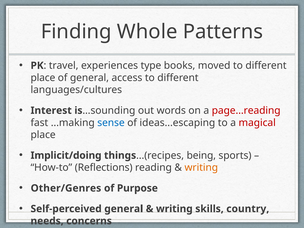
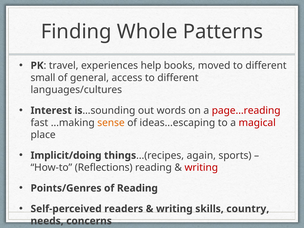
type: type -> help
place at (43, 78): place -> small
sense colour: blue -> orange
being: being -> again
writing at (201, 168) colour: orange -> red
Other/Genres: Other/Genres -> Points/Genres
of Purpose: Purpose -> Reading
Self-perceived general: general -> readers
